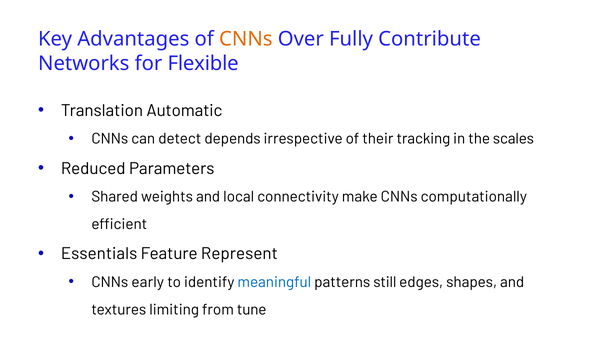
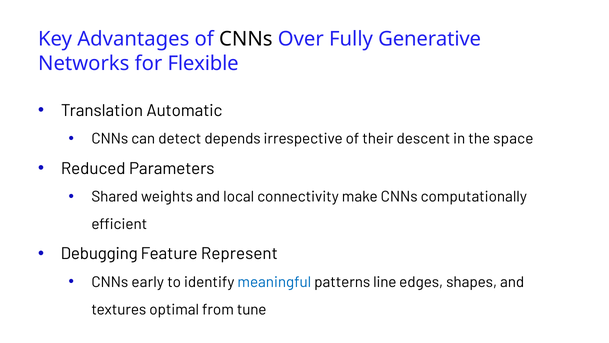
CNNs at (246, 39) colour: orange -> black
Contribute: Contribute -> Generative
tracking: tracking -> descent
scales: scales -> space
Essentials: Essentials -> Debugging
still: still -> line
limiting: limiting -> optimal
